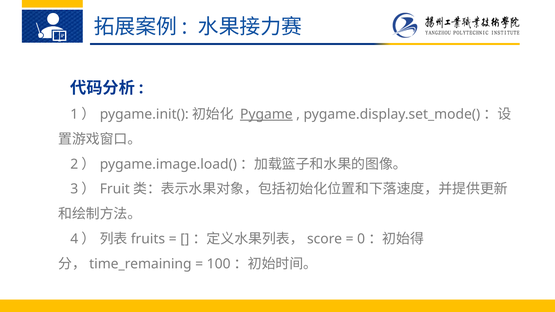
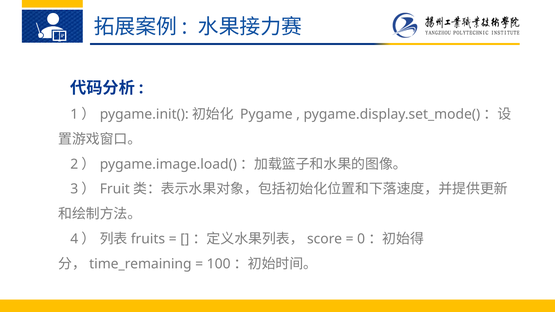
Pygame underline: present -> none
